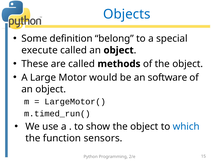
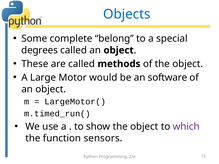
definition: definition -> complete
execute: execute -> degrees
which colour: blue -> purple
